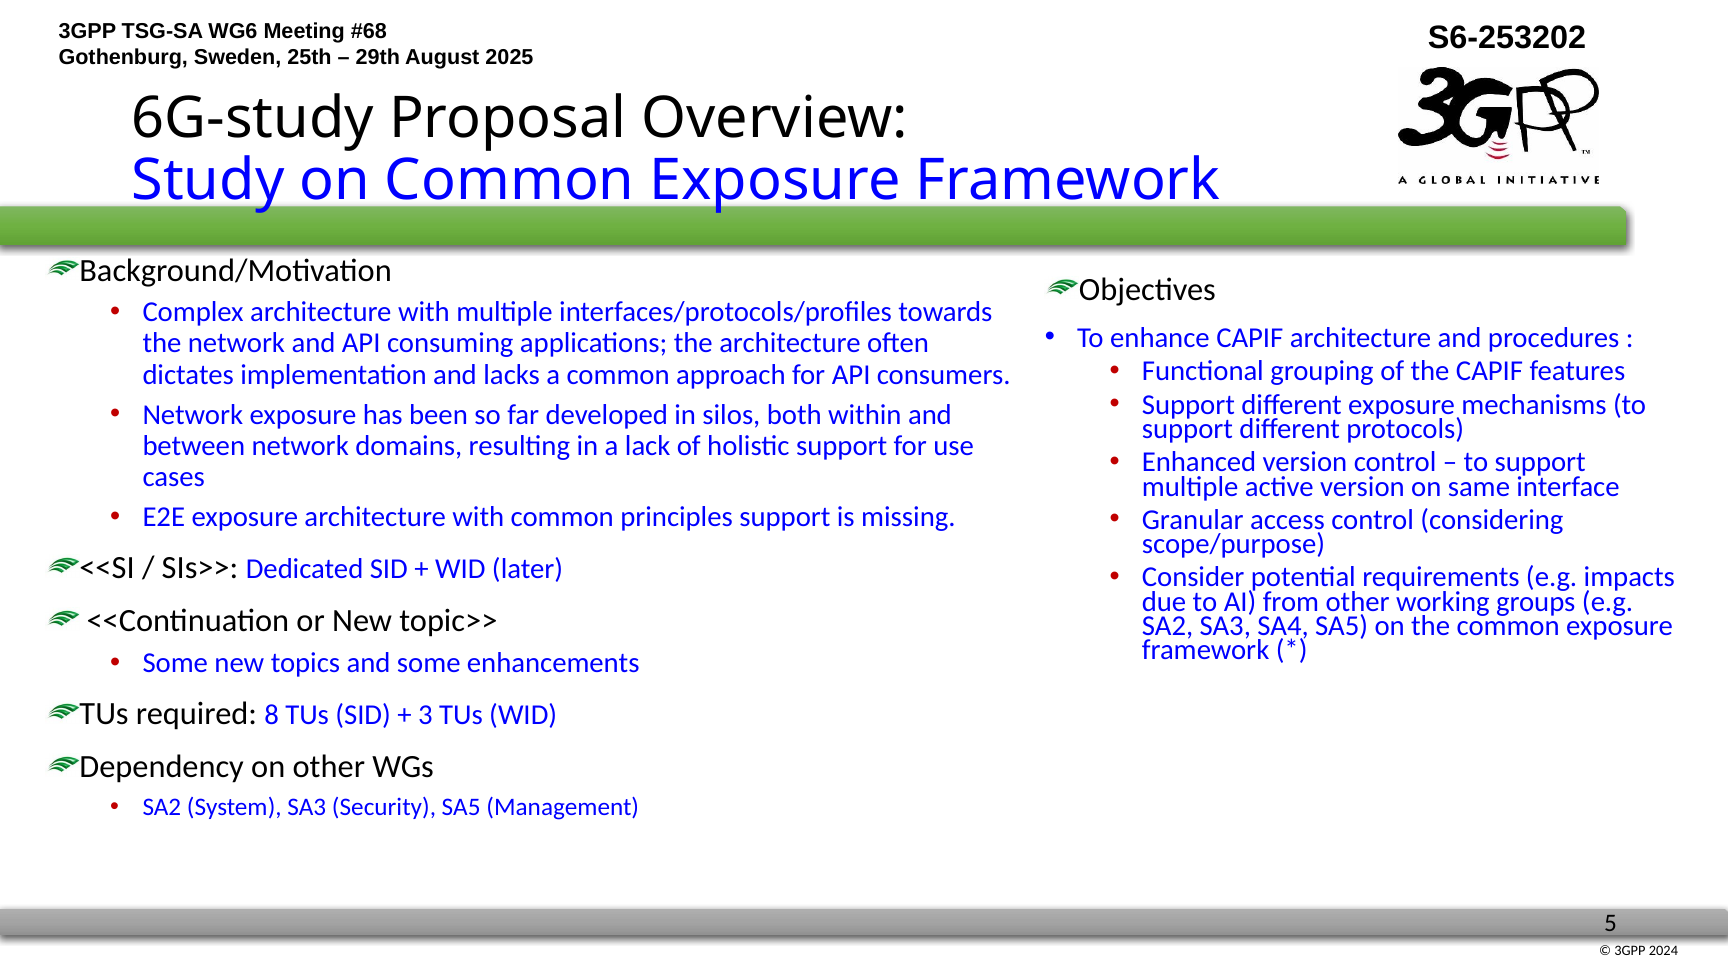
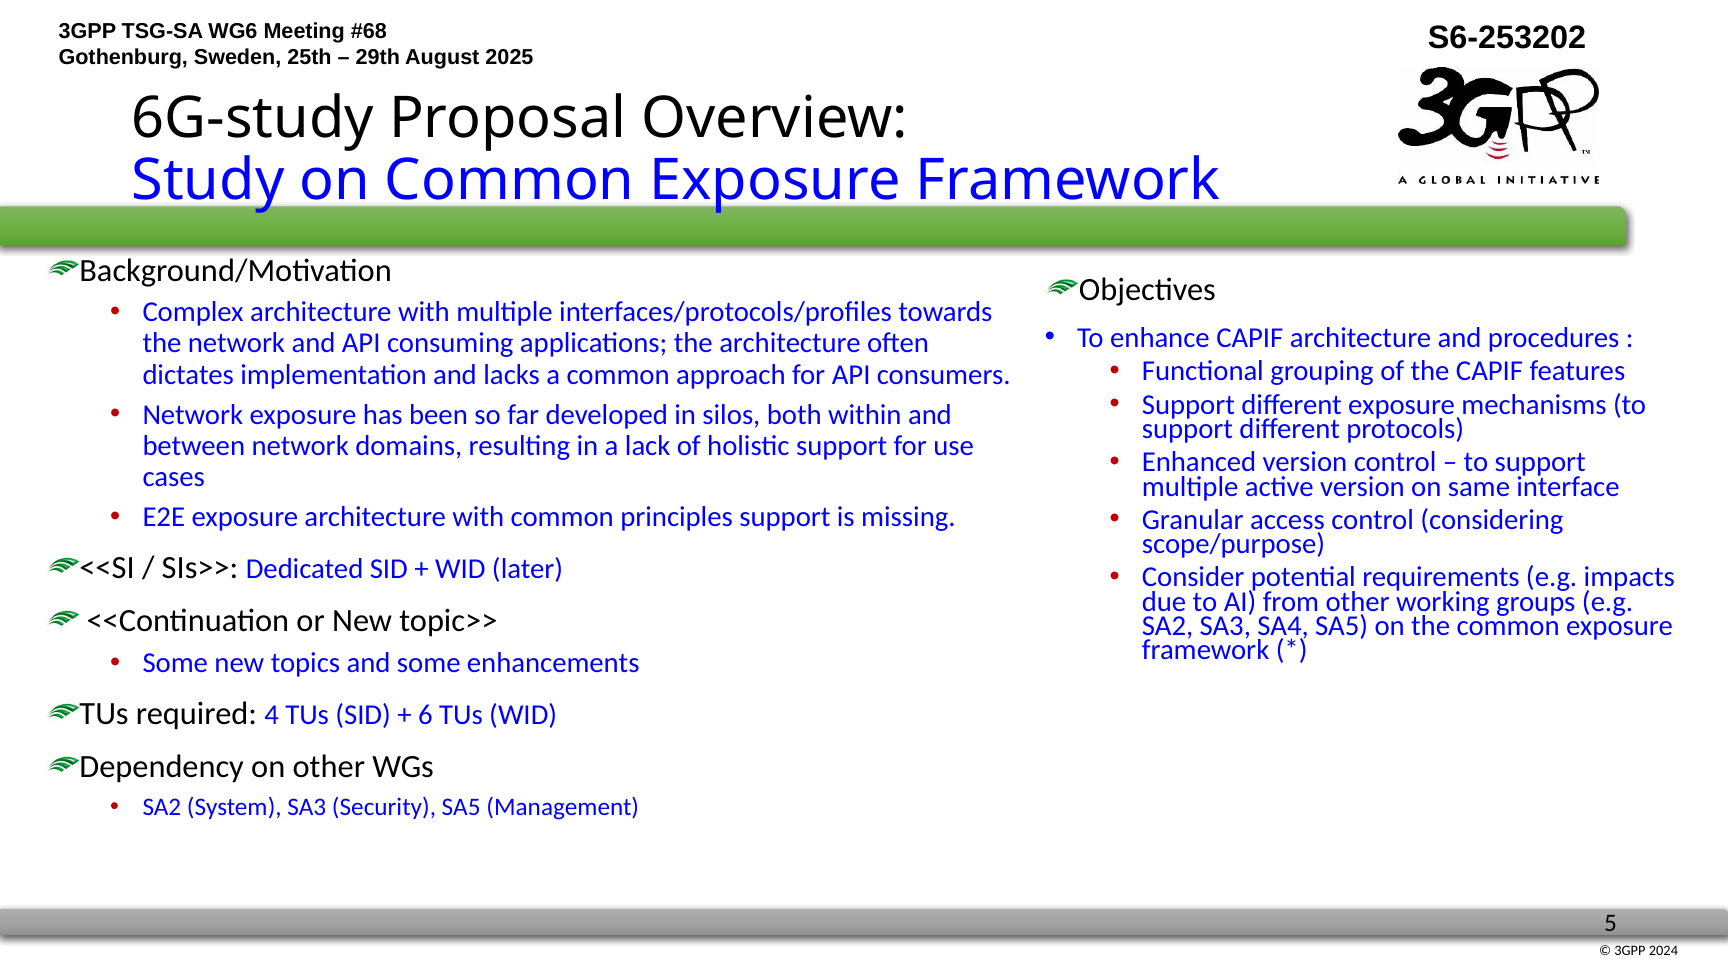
8: 8 -> 4
3: 3 -> 6
